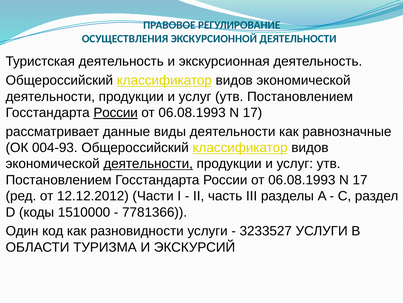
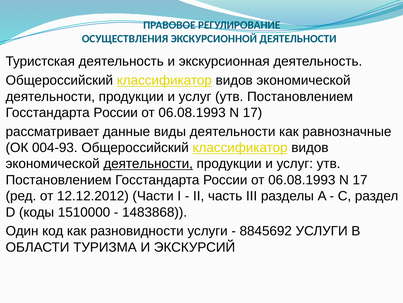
России at (116, 112) underline: present -> none
7781366: 7781366 -> 1483868
3233527: 3233527 -> 8845692
